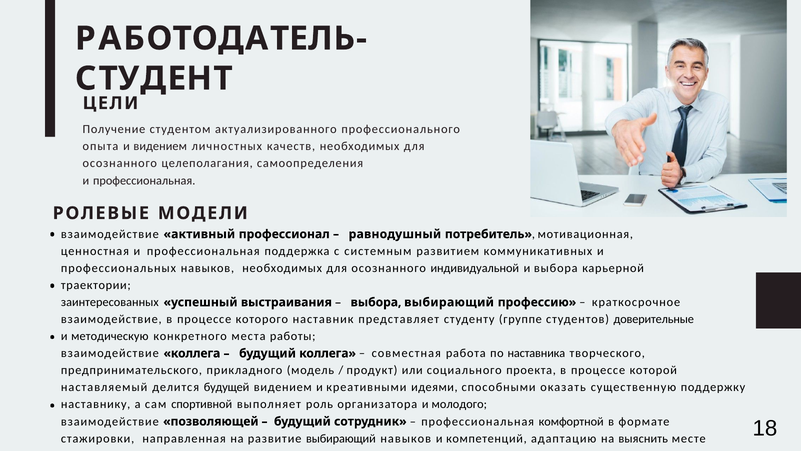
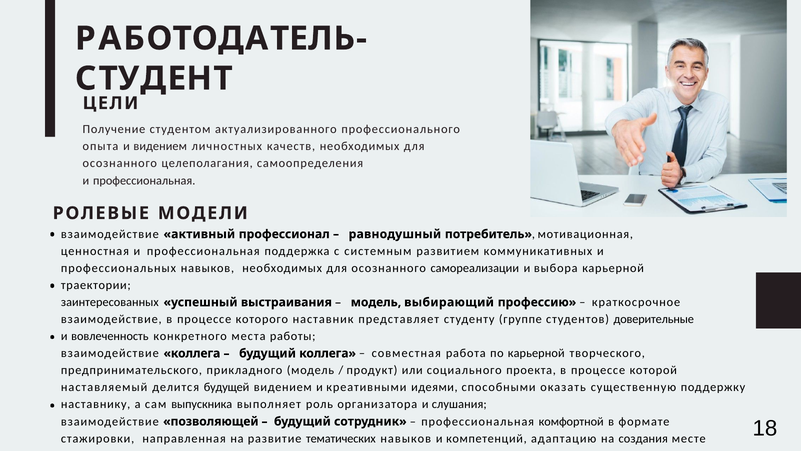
индивидуальной: индивидуальной -> самореализации
выбора at (376, 302): выбора -> модель
методическую: методическую -> вовлеченность
по наставника: наставника -> карьерной
спортивной: спортивной -> выпускника
молодого: молодого -> слушания
развитие выбирающий: выбирающий -> тематических
выяснить: выяснить -> создания
